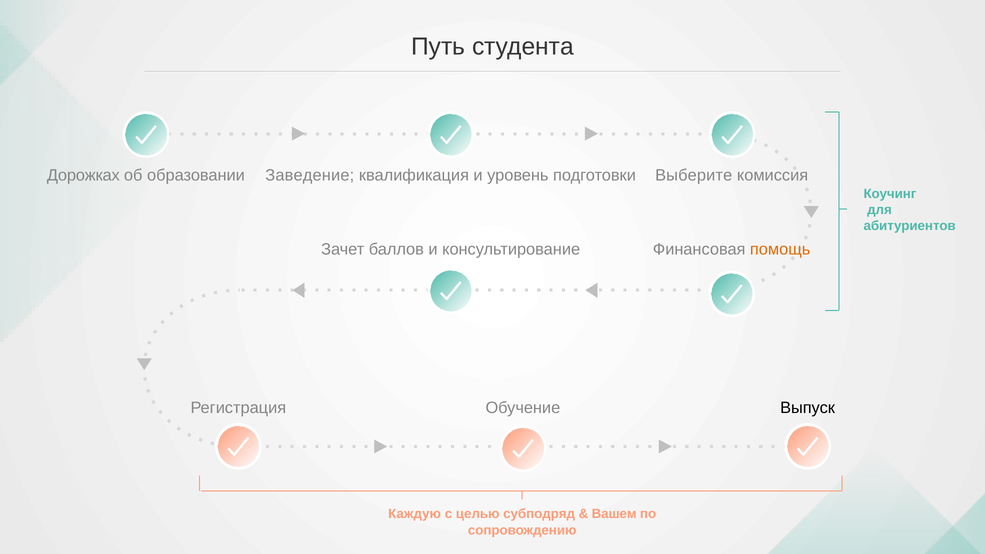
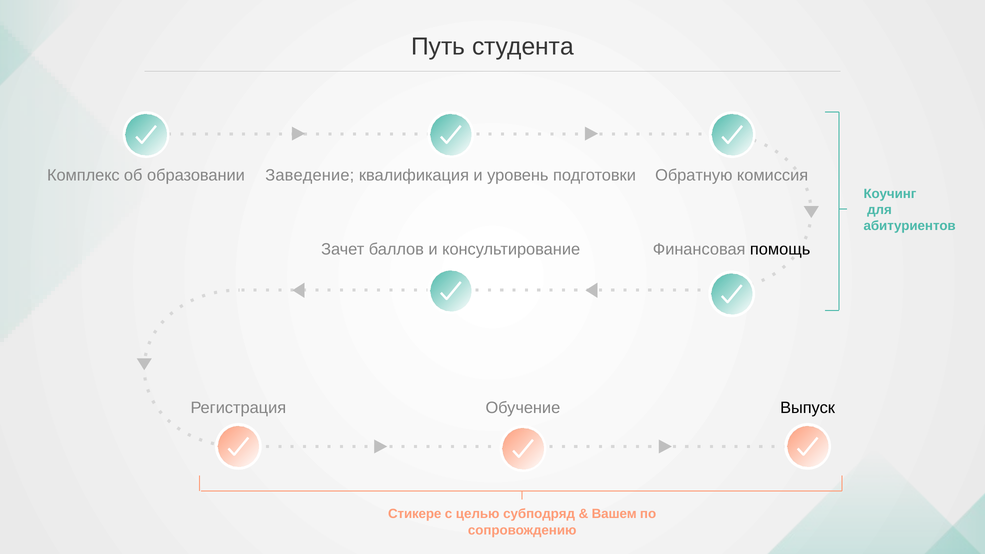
Дорожках: Дорожках -> Комплекс
Выберите: Выберите -> Обратную
помощь colour: orange -> black
Каждую: Каждую -> Стикере
